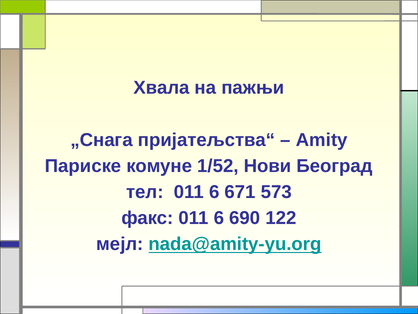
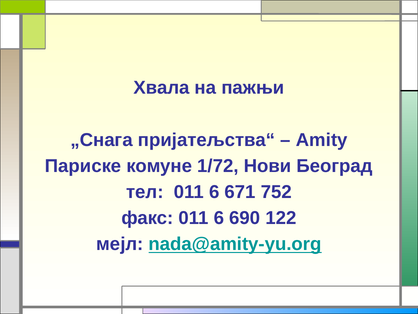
1/52: 1/52 -> 1/72
573: 573 -> 752
